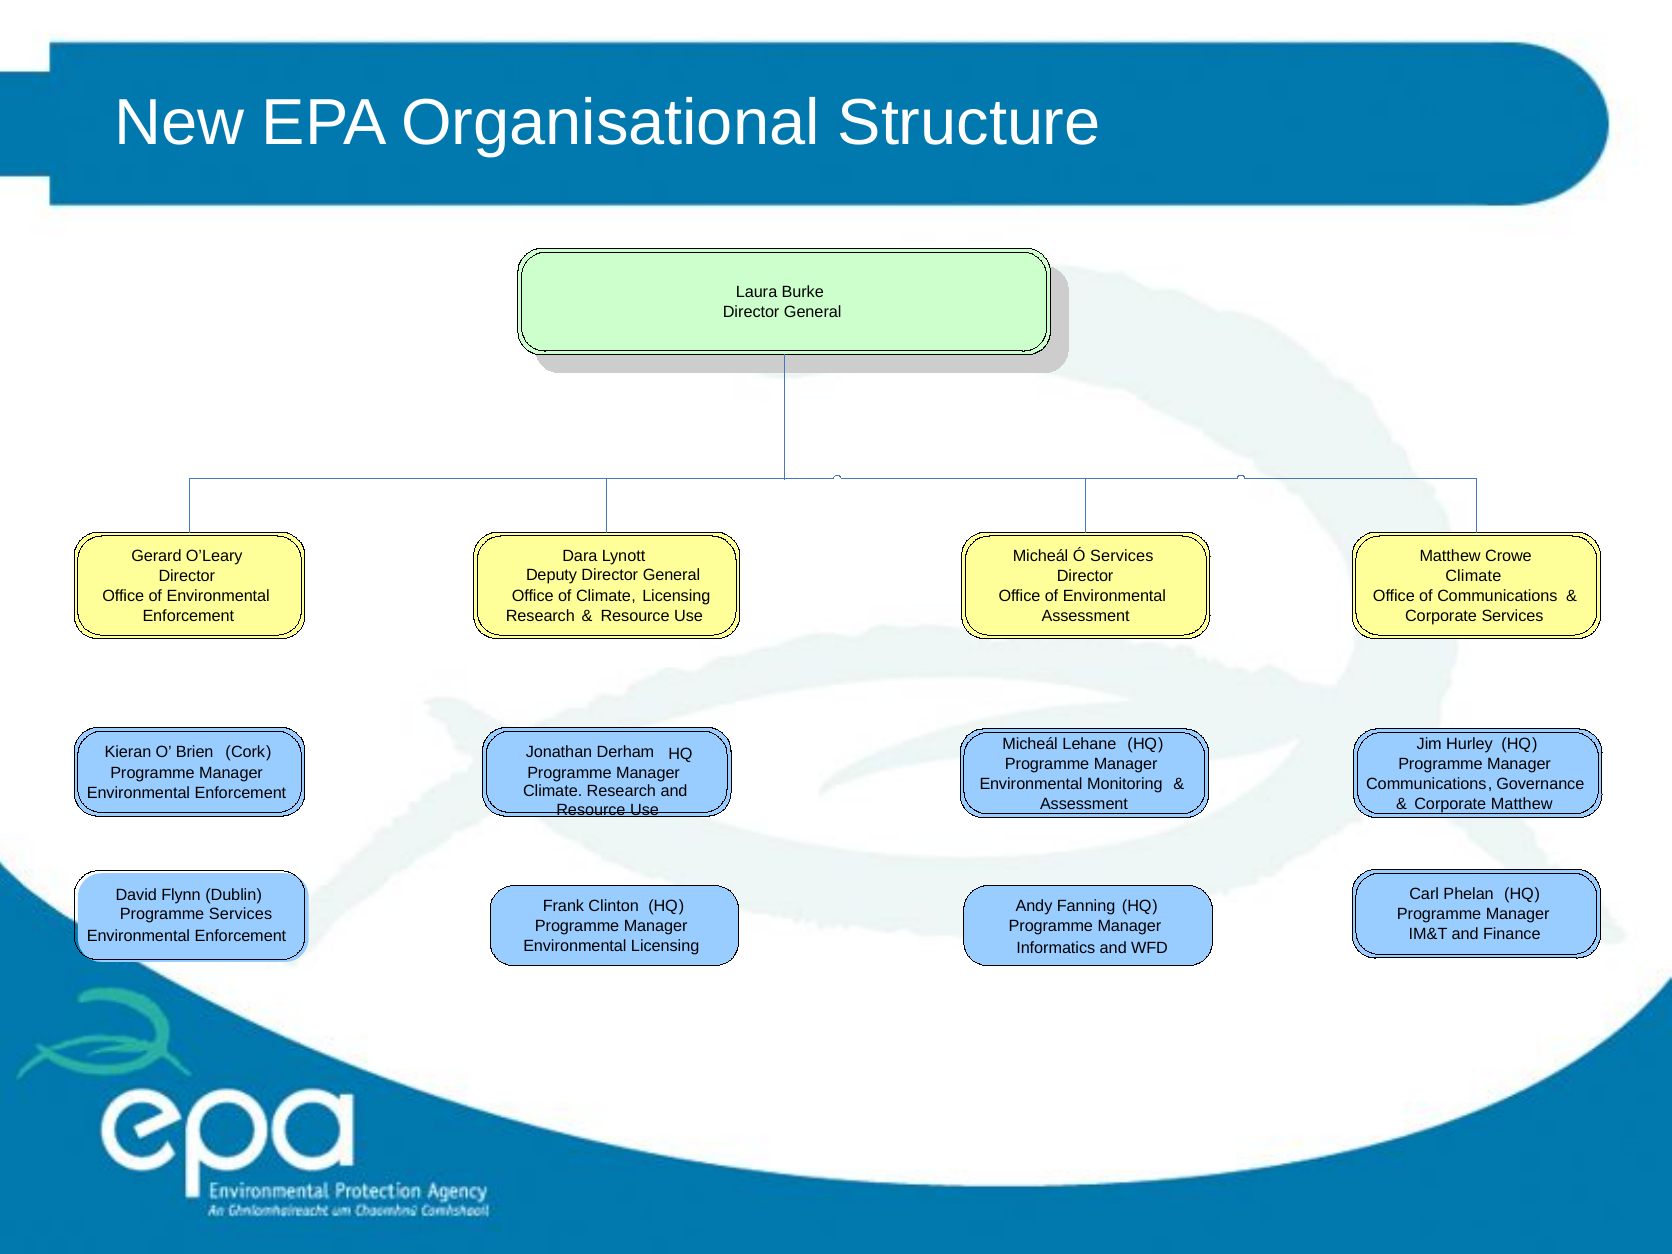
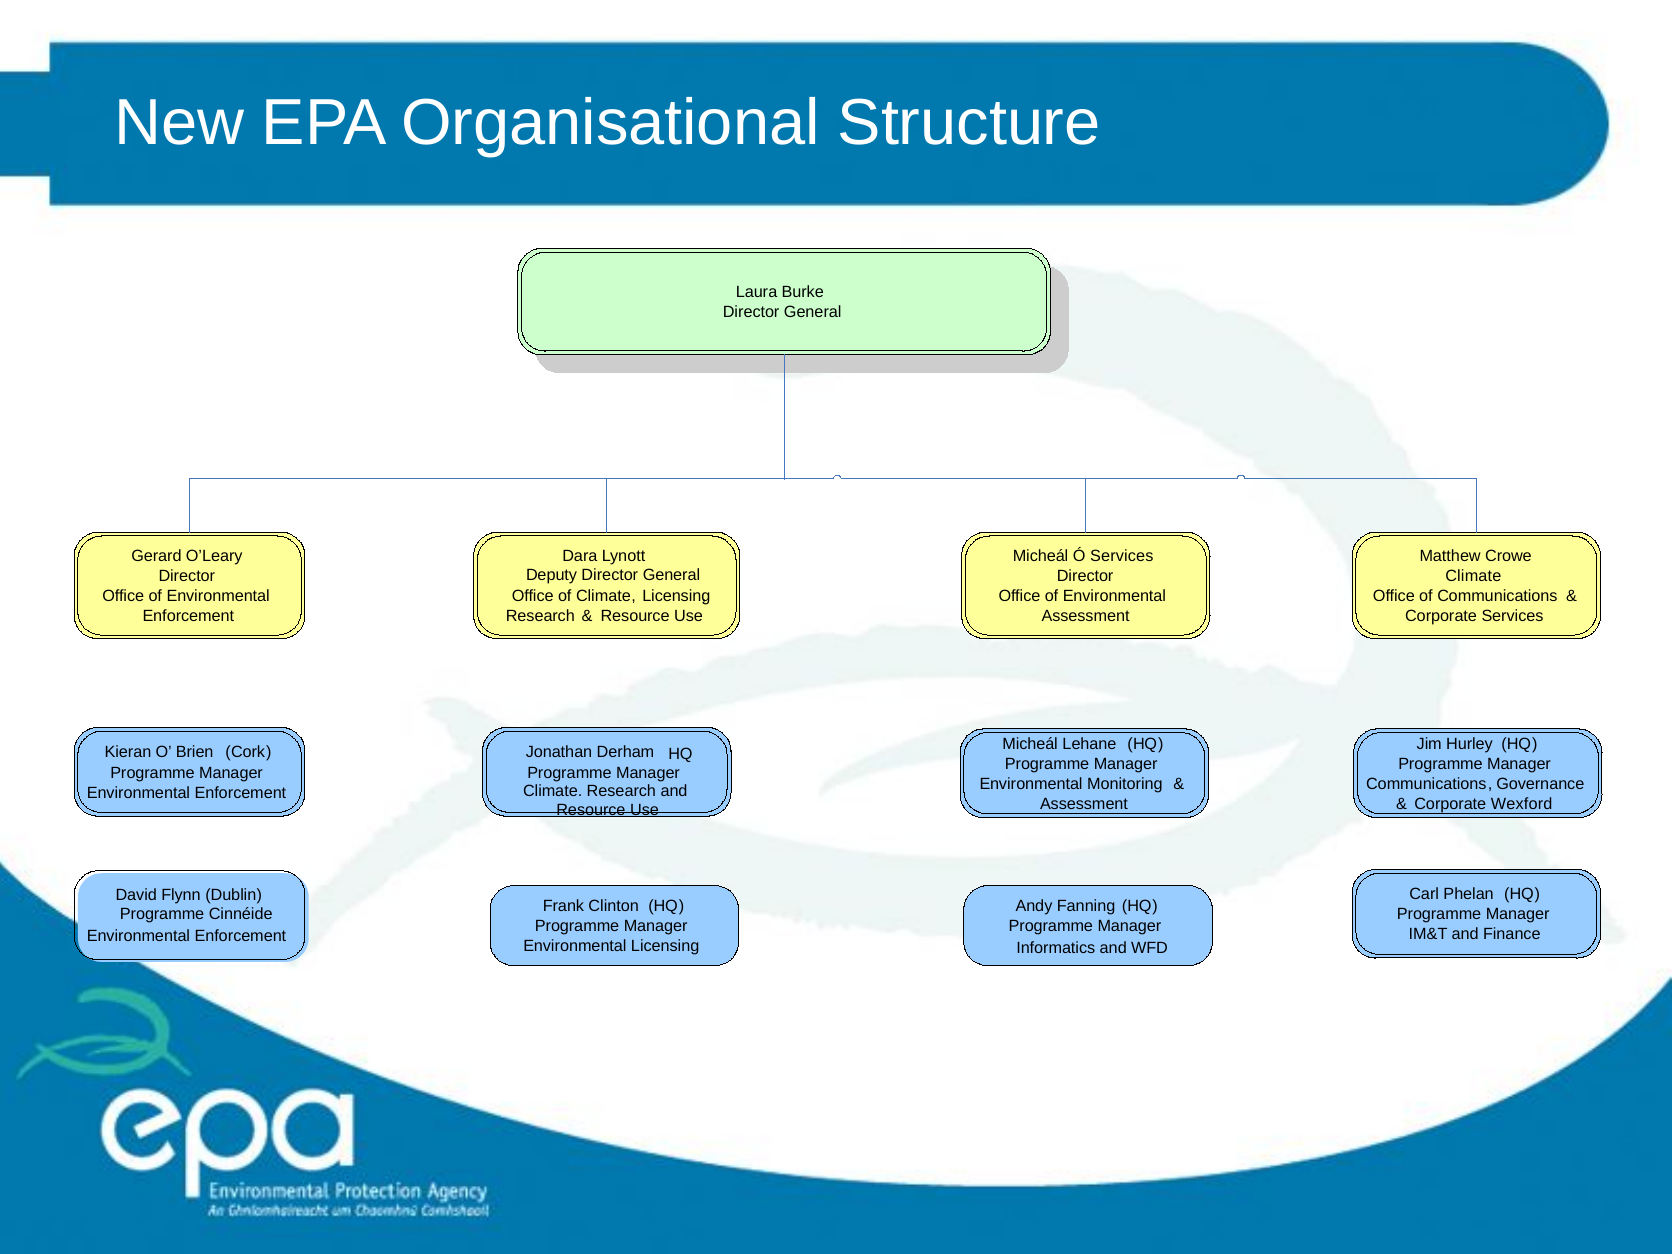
Corporate Matthew: Matthew -> Wexford
Programme Services: Services -> Cinnéide
